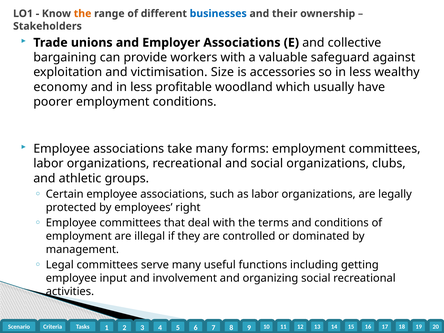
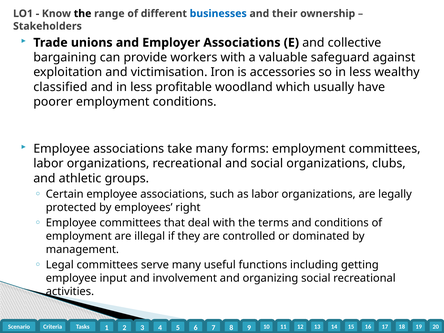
the at (83, 14) colour: orange -> black
Size: Size -> Iron
economy: economy -> classified
